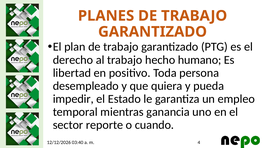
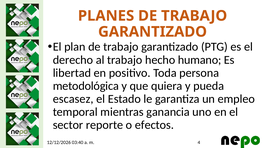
desempleado: desempleado -> metodológica
impedir: impedir -> escasez
cuando: cuando -> efectos
